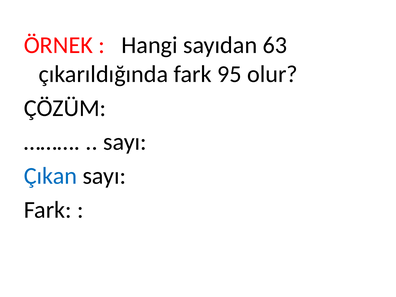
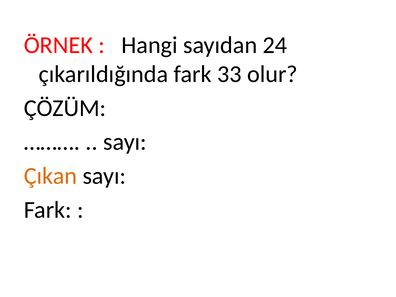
63: 63 -> 24
95: 95 -> 33
Çıkan colour: blue -> orange
